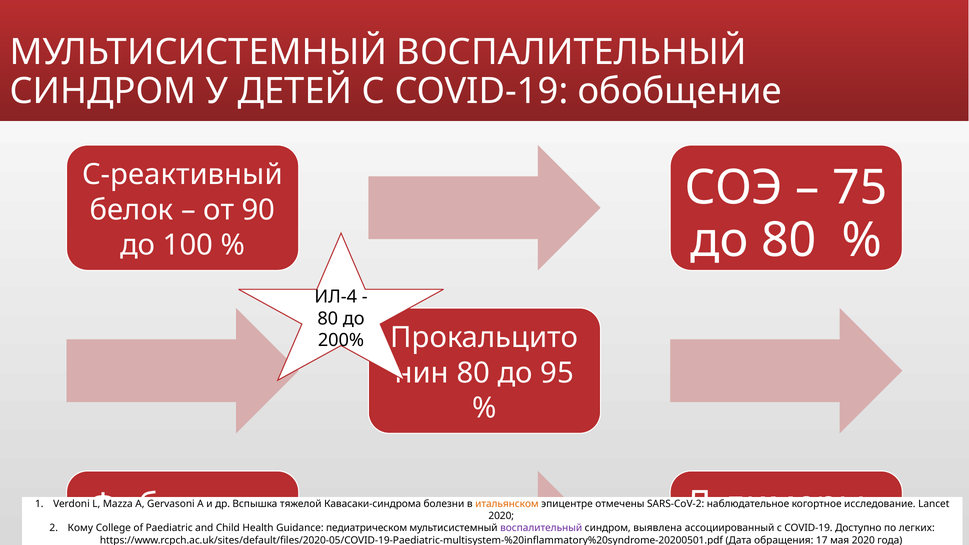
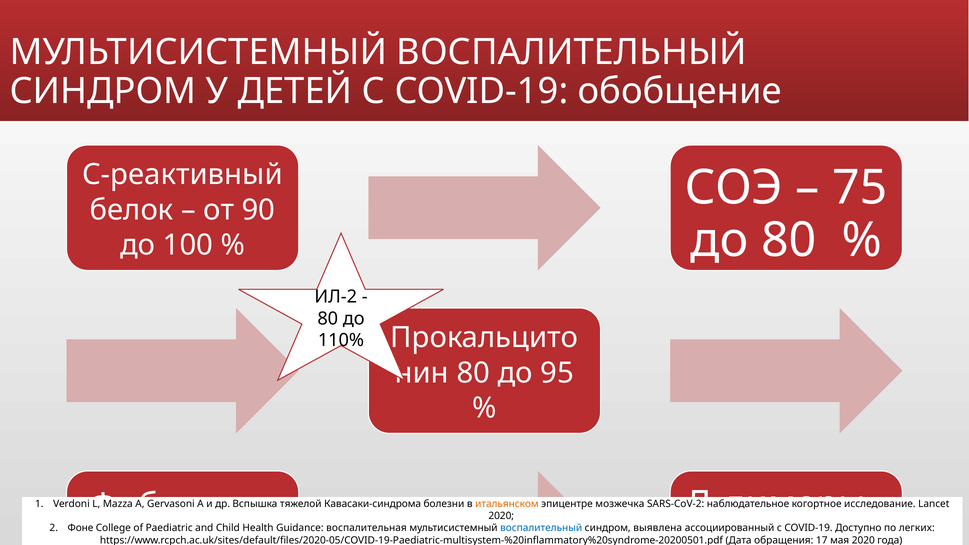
ИЛ-4: ИЛ-4 -> ИЛ-2
200%: 200% -> 110%
отмечены: отмечены -> мозжечка
Кому: Кому -> Фоне
педиатрическом: педиатрическом -> воспалительная
воспалительный at (541, 528) colour: purple -> blue
